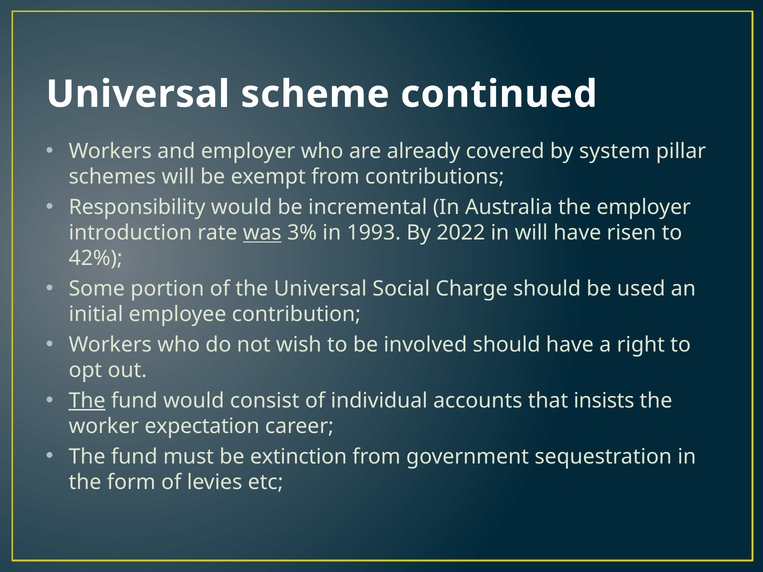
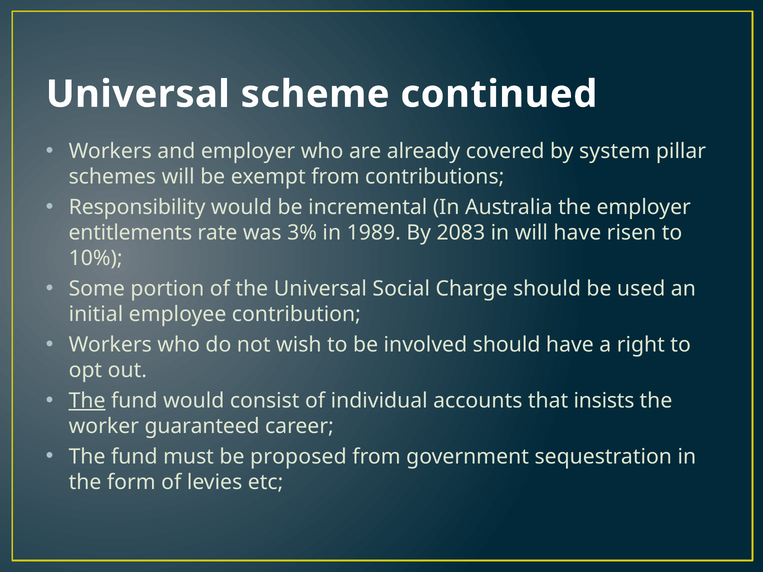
introduction: introduction -> entitlements
was underline: present -> none
1993: 1993 -> 1989
2022: 2022 -> 2083
42%: 42% -> 10%
expectation: expectation -> guaranteed
extinction: extinction -> proposed
